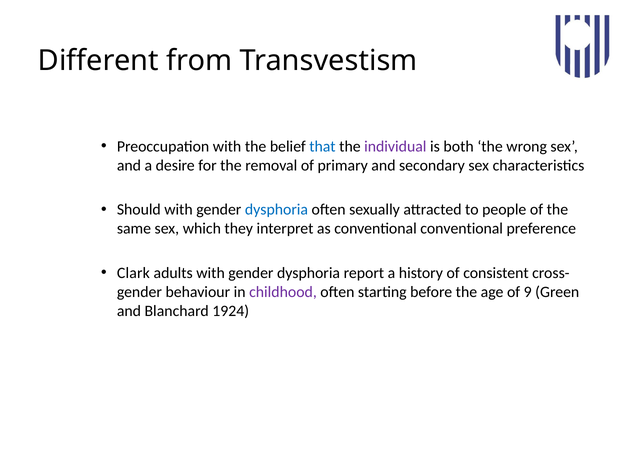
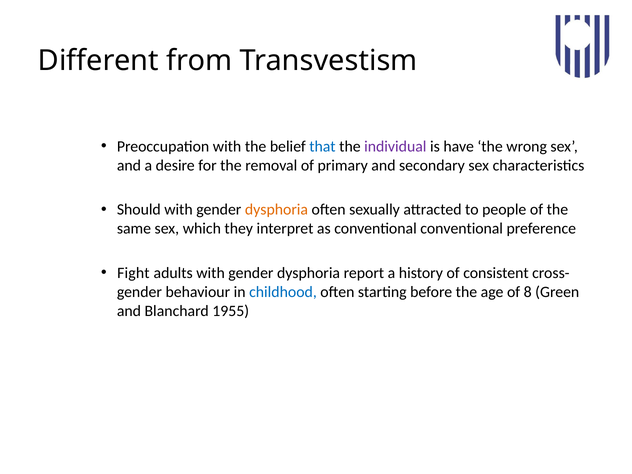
both: both -> have
dysphoria at (276, 210) colour: blue -> orange
Clark: Clark -> Fight
childhood colour: purple -> blue
9: 9 -> 8
1924: 1924 -> 1955
